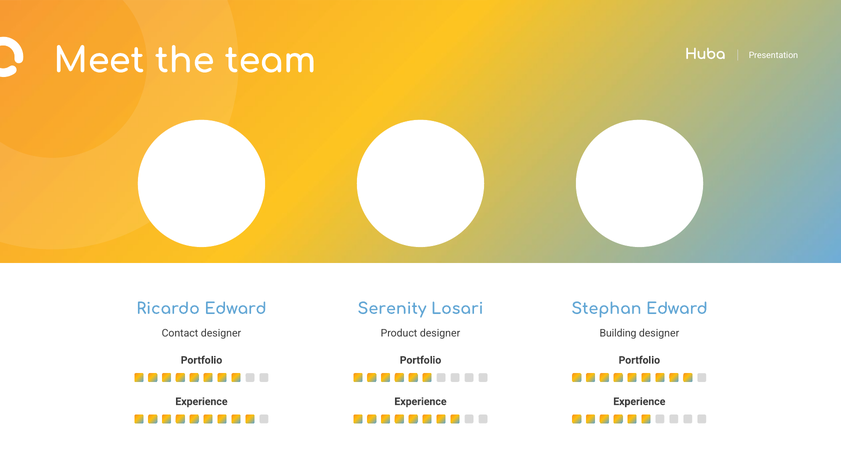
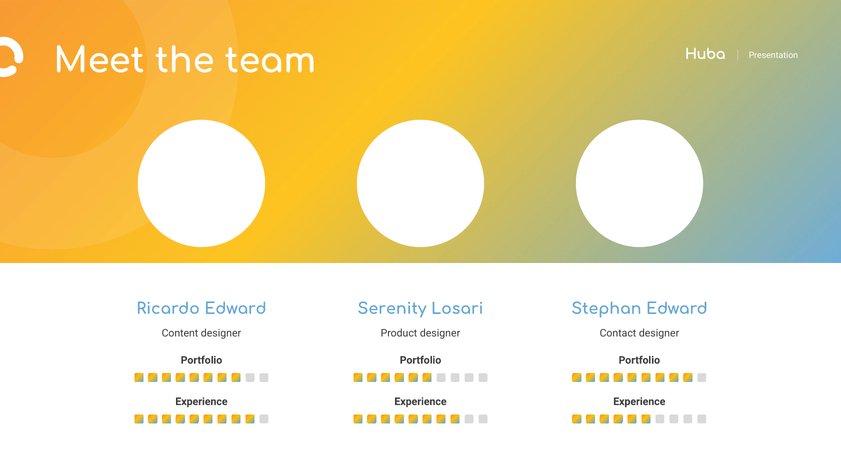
Contact: Contact -> Content
Building: Building -> Contact
